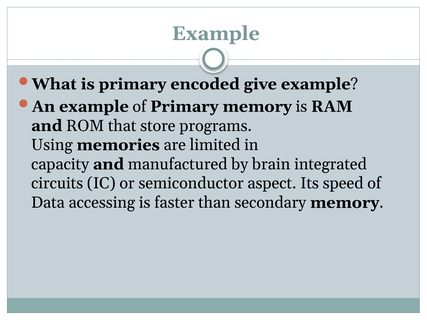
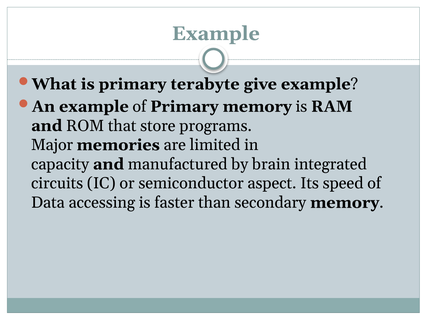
encoded: encoded -> terabyte
Using: Using -> Major
